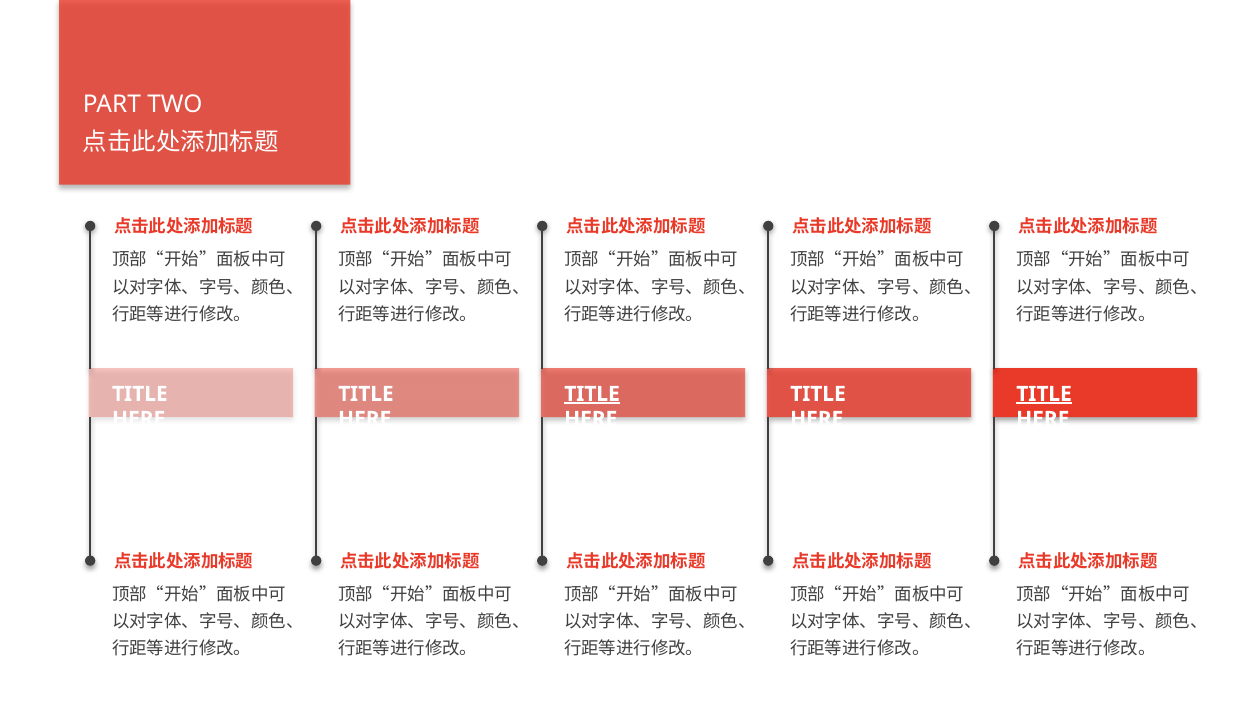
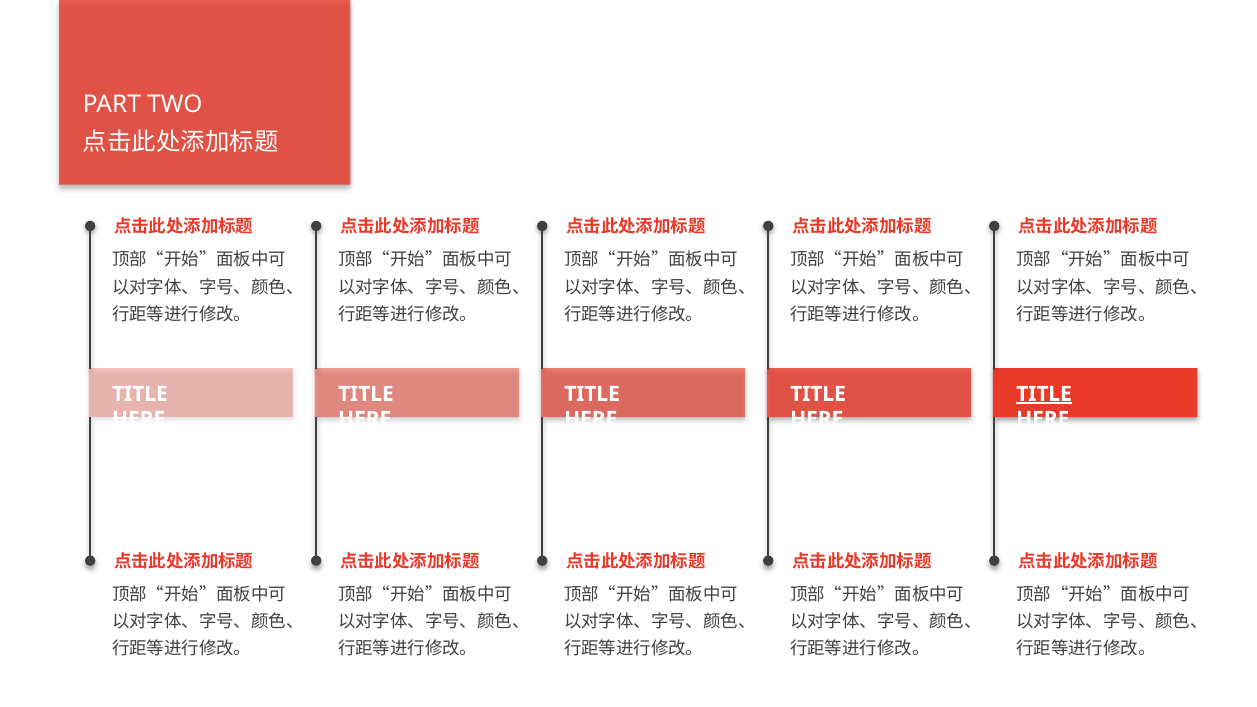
TITLE at (592, 394) underline: present -> none
